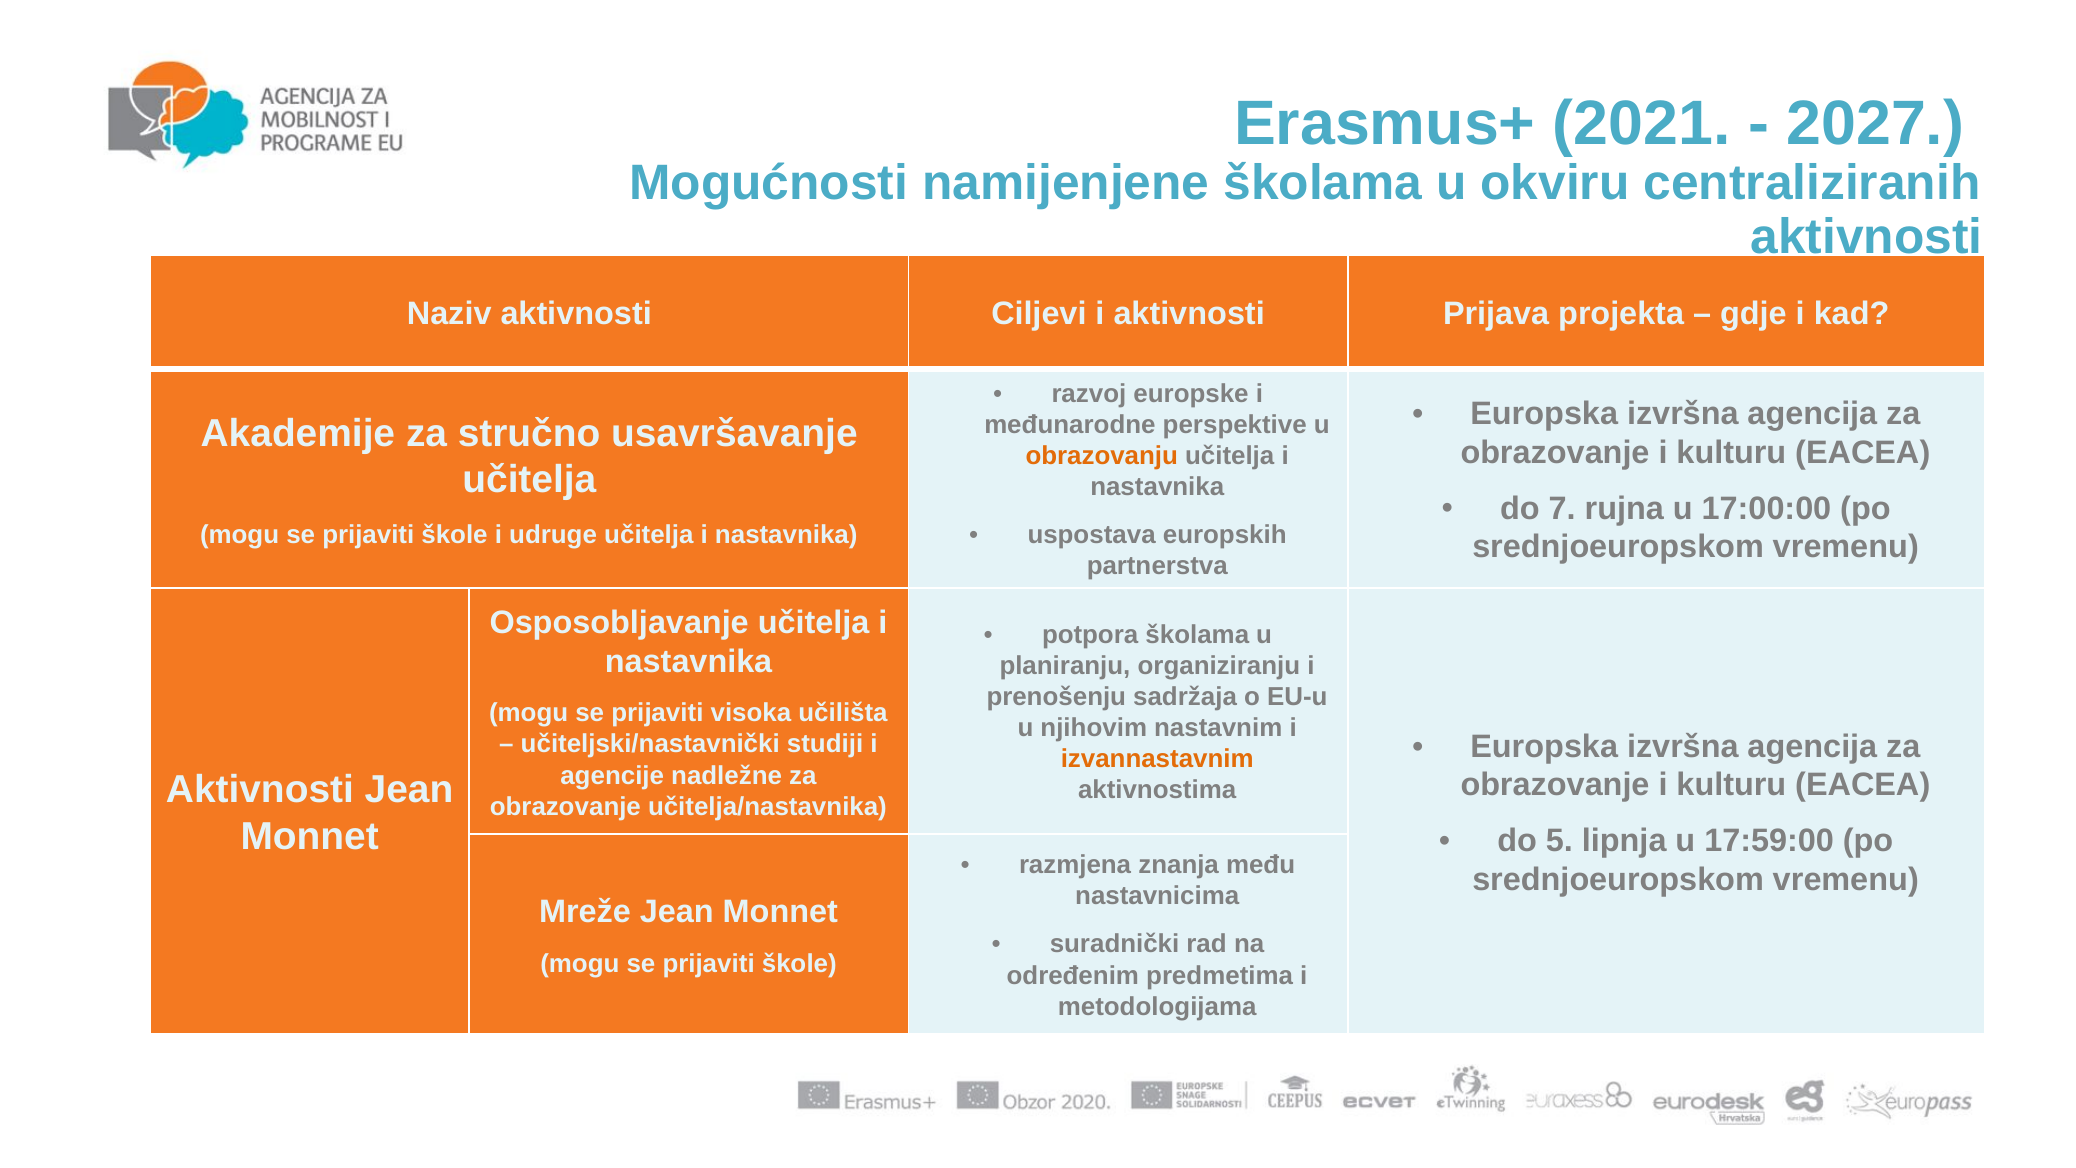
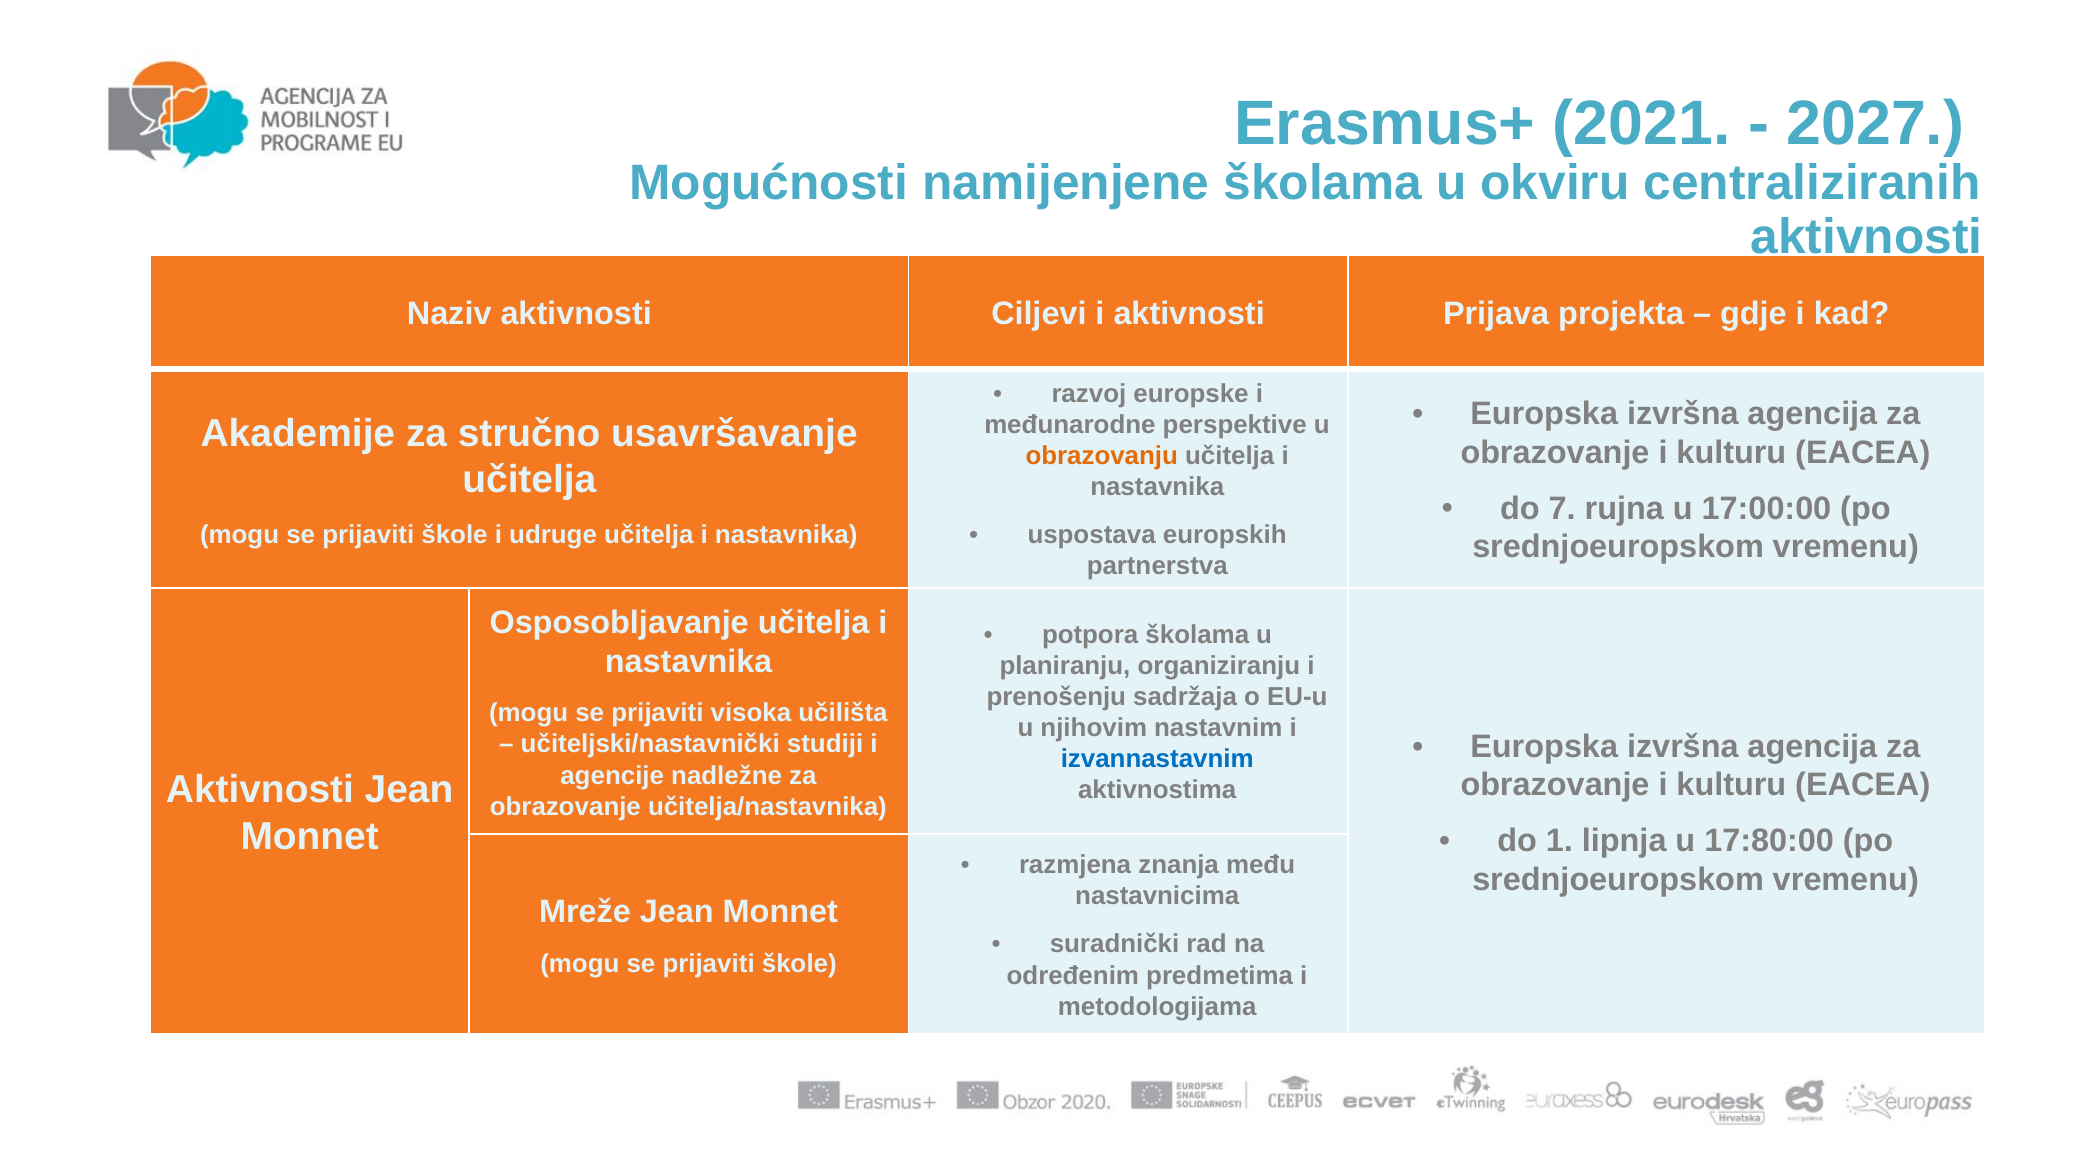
izvannastavnim colour: orange -> blue
5: 5 -> 1
17:59:00: 17:59:00 -> 17:80:00
